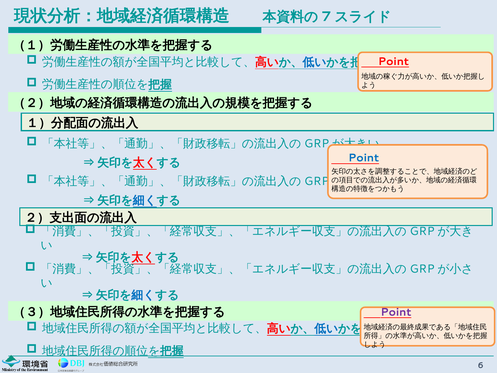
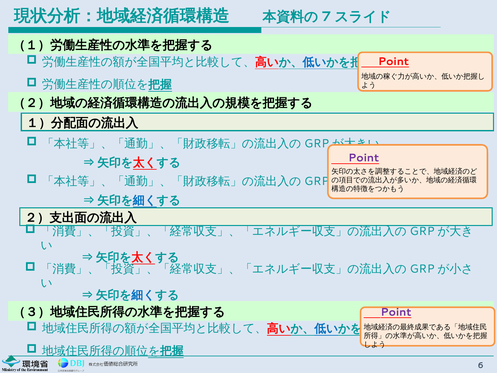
Point at (364, 158) colour: blue -> purple
